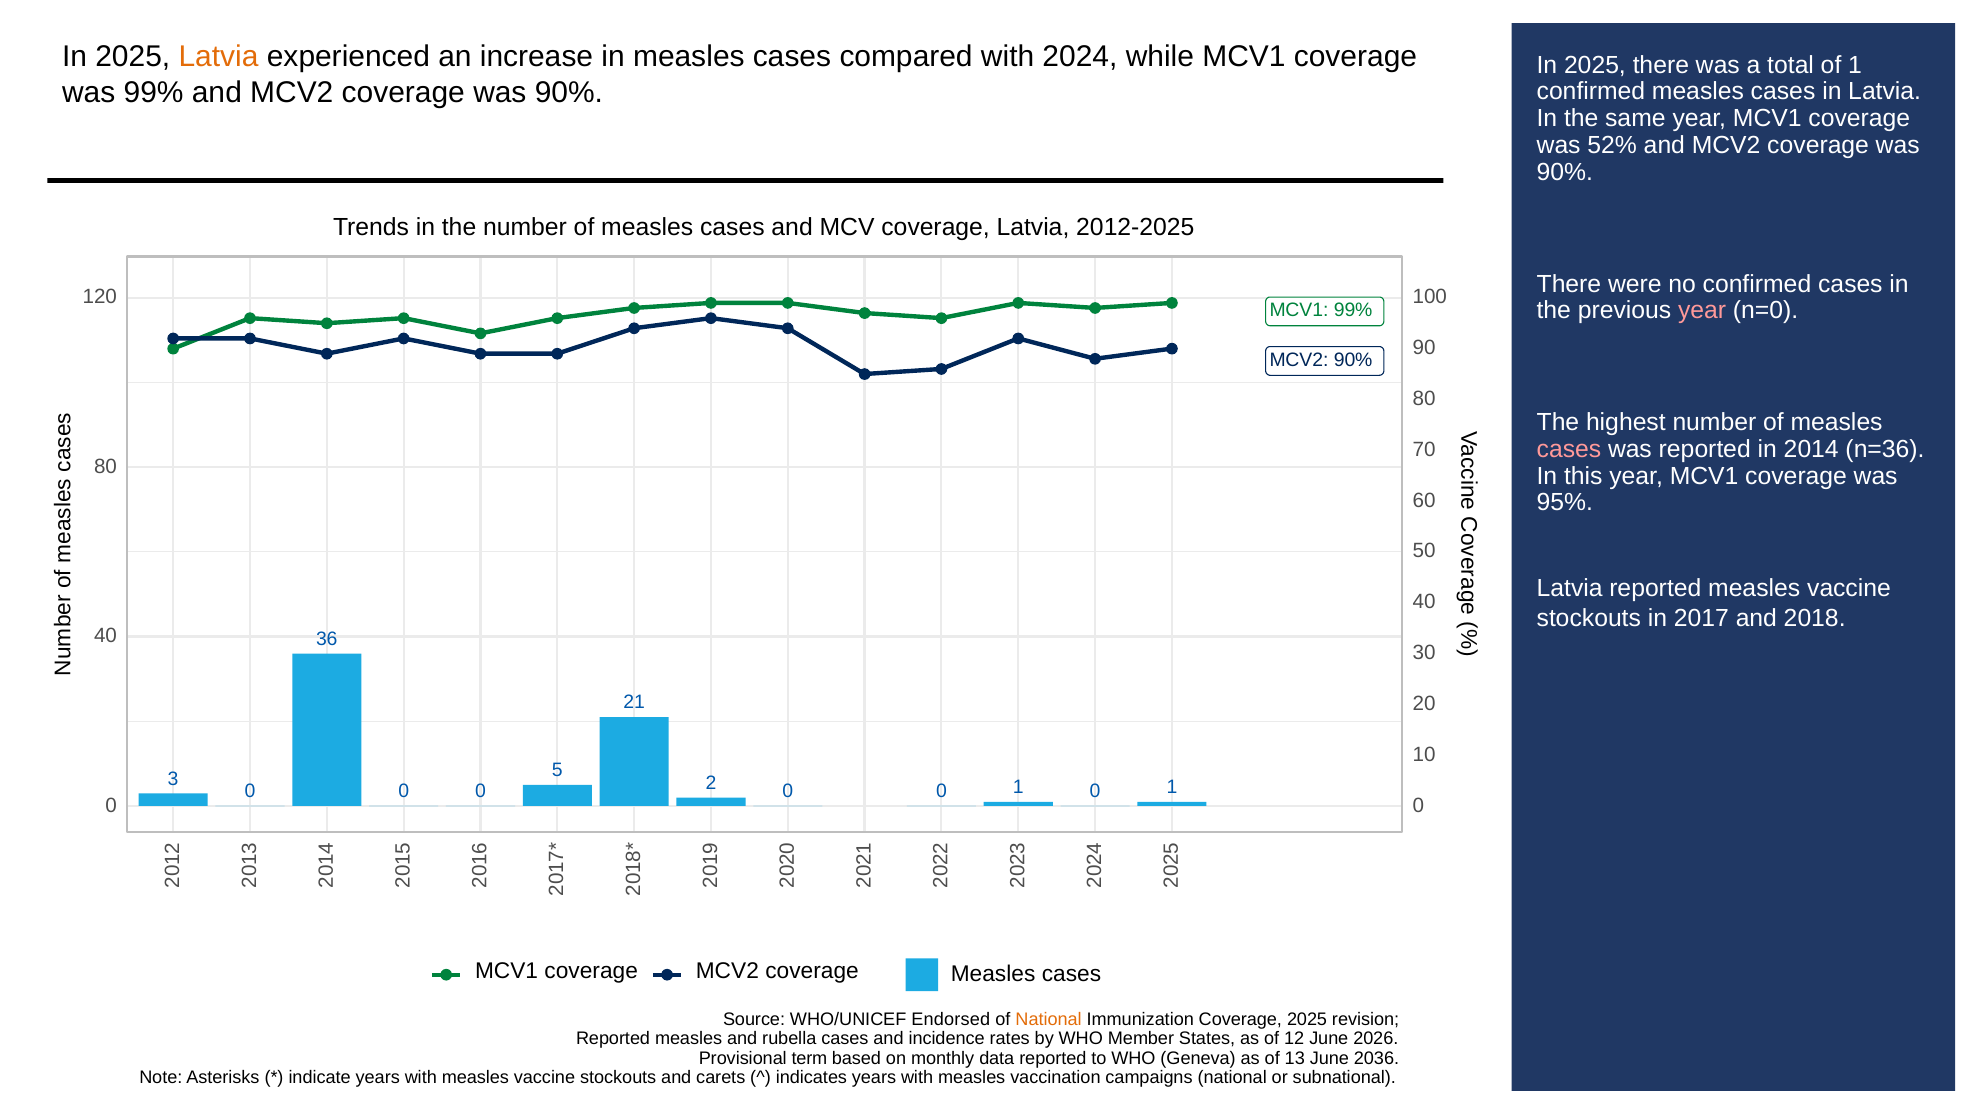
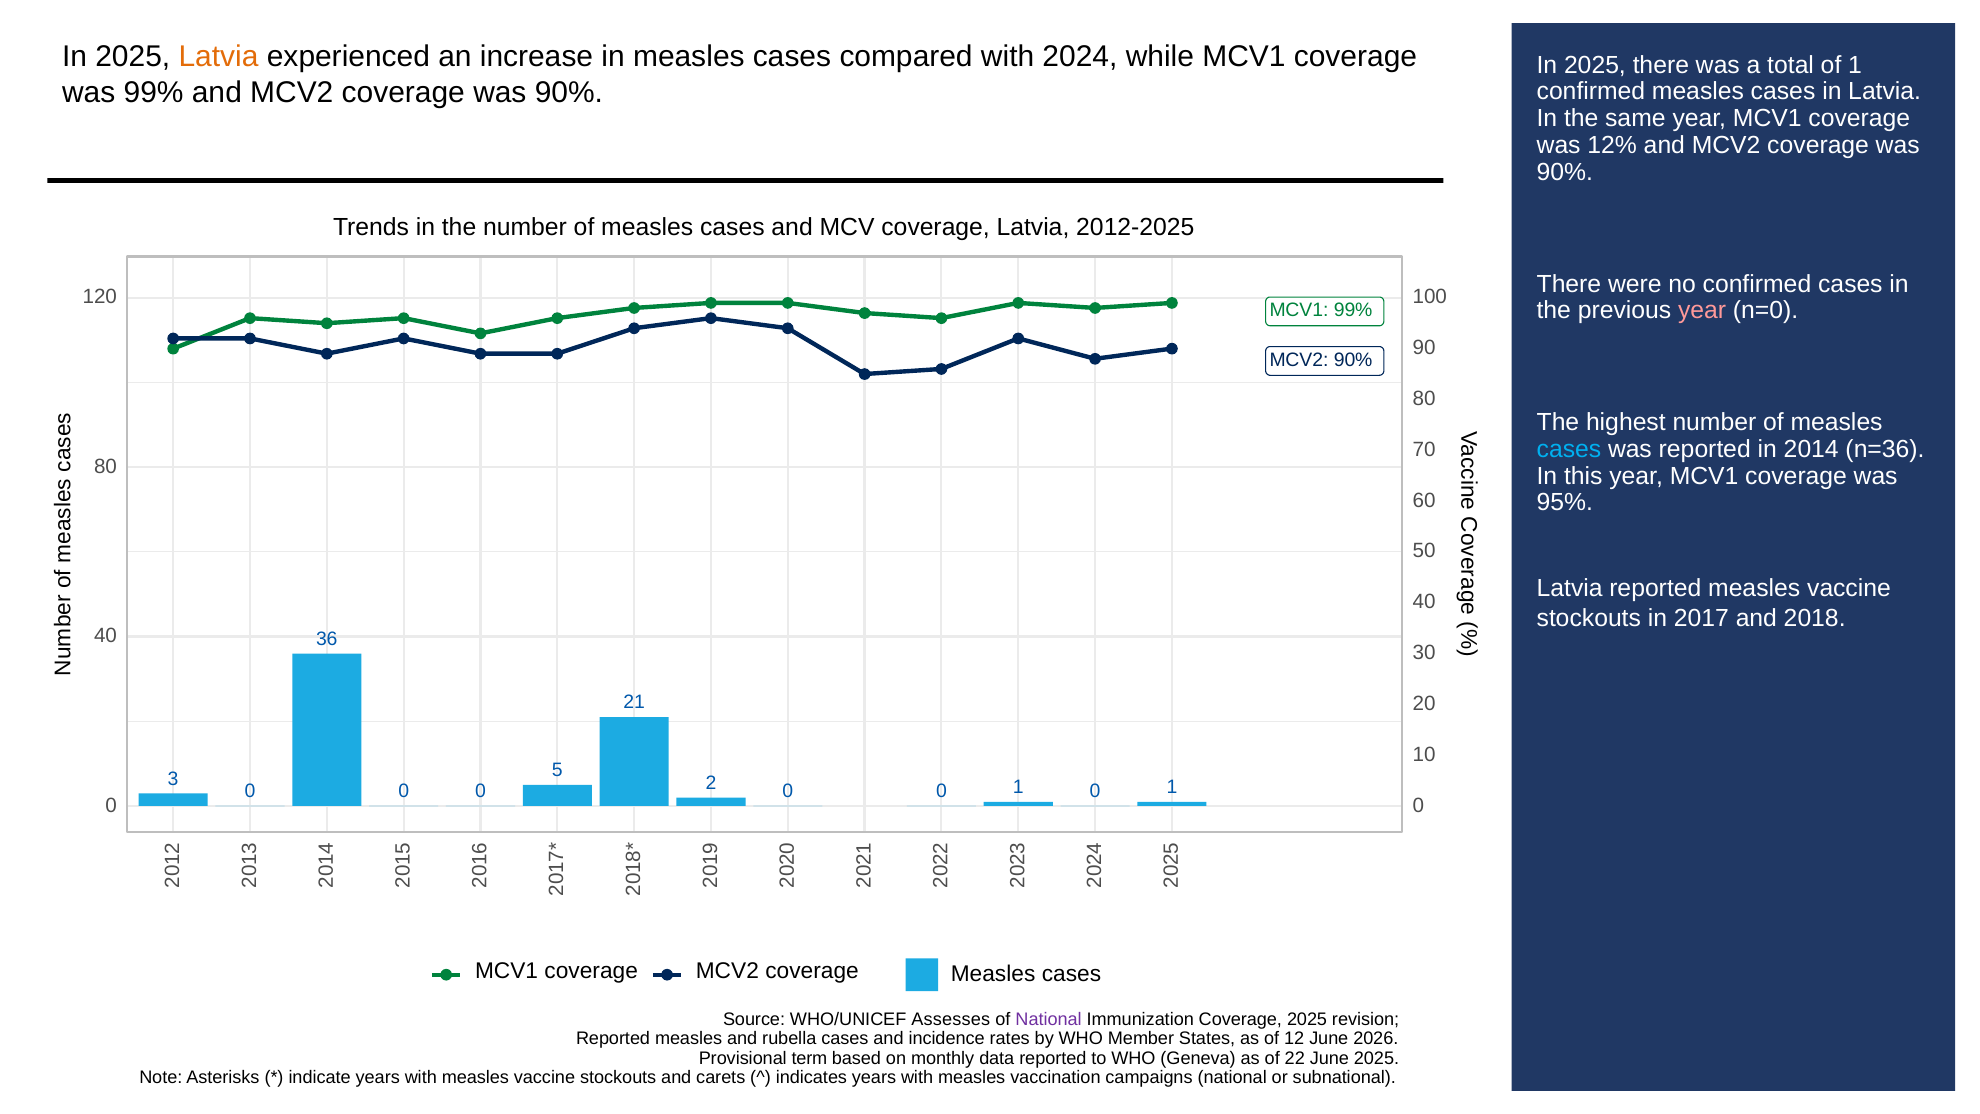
52%: 52% -> 12%
cases at (1569, 449) colour: pink -> light blue
Endorsed: Endorsed -> Assesses
National at (1049, 1019) colour: orange -> purple
13: 13 -> 22
June 2036: 2036 -> 2025
